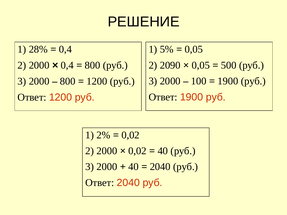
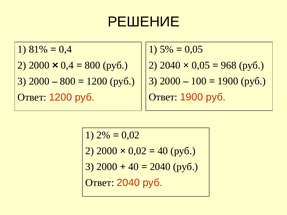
28%: 28% -> 81%
2 2090: 2090 -> 2040
500: 500 -> 968
